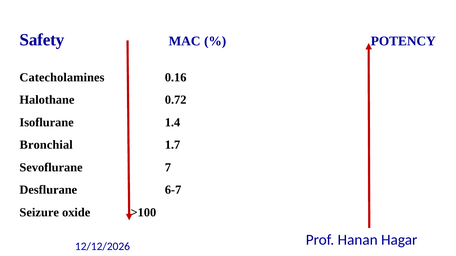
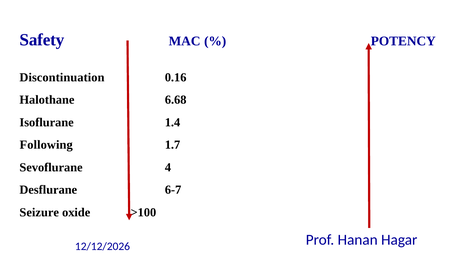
Catecholamines: Catecholamines -> Discontinuation
0.72: 0.72 -> 6.68
Bronchial: Bronchial -> Following
7: 7 -> 4
